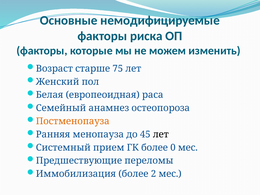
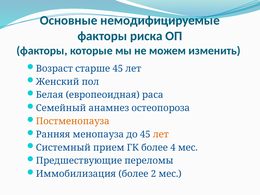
старше 75: 75 -> 45
лет at (161, 134) colour: black -> orange
0: 0 -> 4
